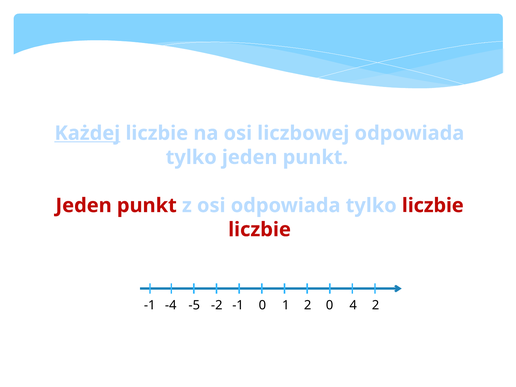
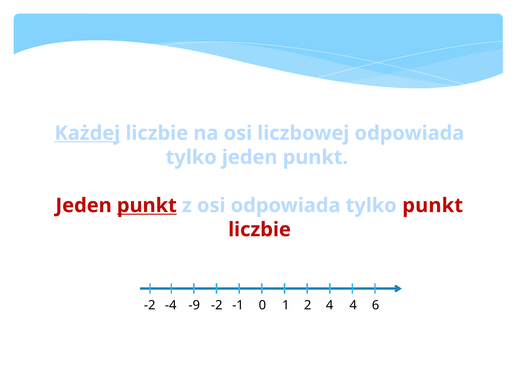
punkt at (147, 205) underline: none -> present
tylko liczbie: liczbie -> punkt
-1 at (150, 305): -1 -> -2
-5: -5 -> -9
1 0: 0 -> 4
4 2: 2 -> 6
